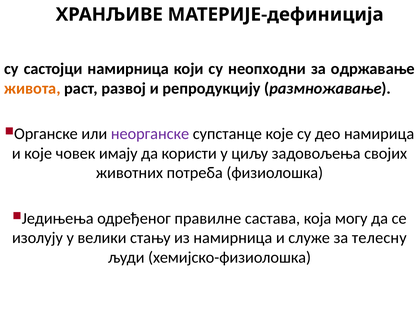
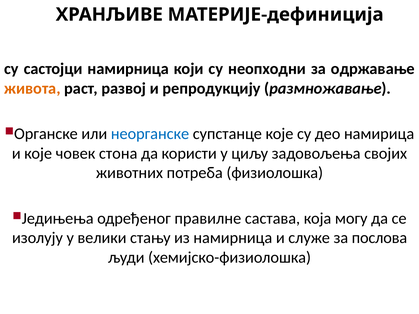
неорганске colour: purple -> blue
имају: имају -> стона
телесну: телесну -> послова
